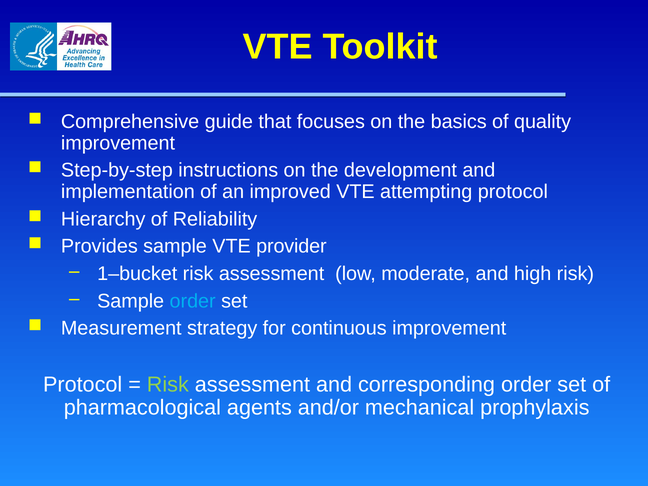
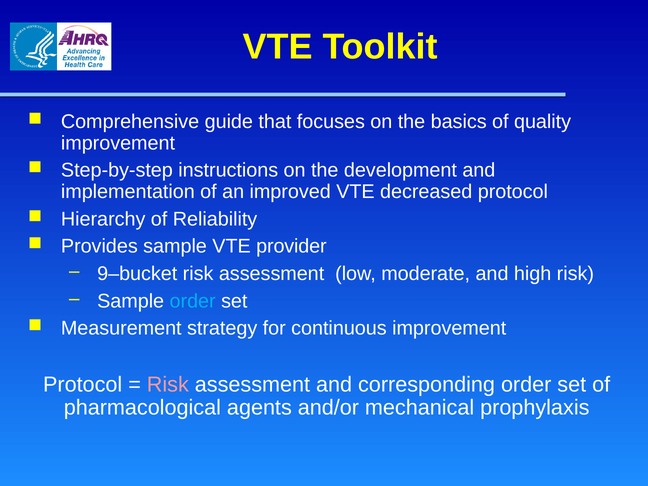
attempting: attempting -> decreased
1–bucket: 1–bucket -> 9–bucket
Risk at (168, 385) colour: light green -> pink
